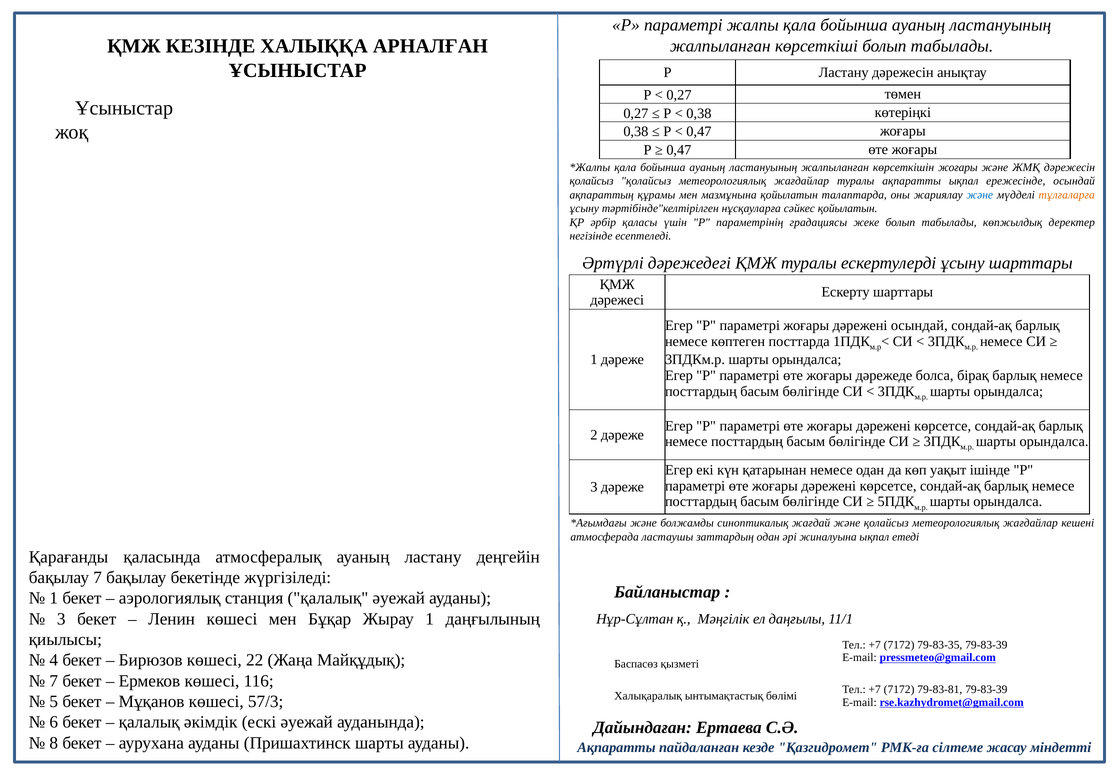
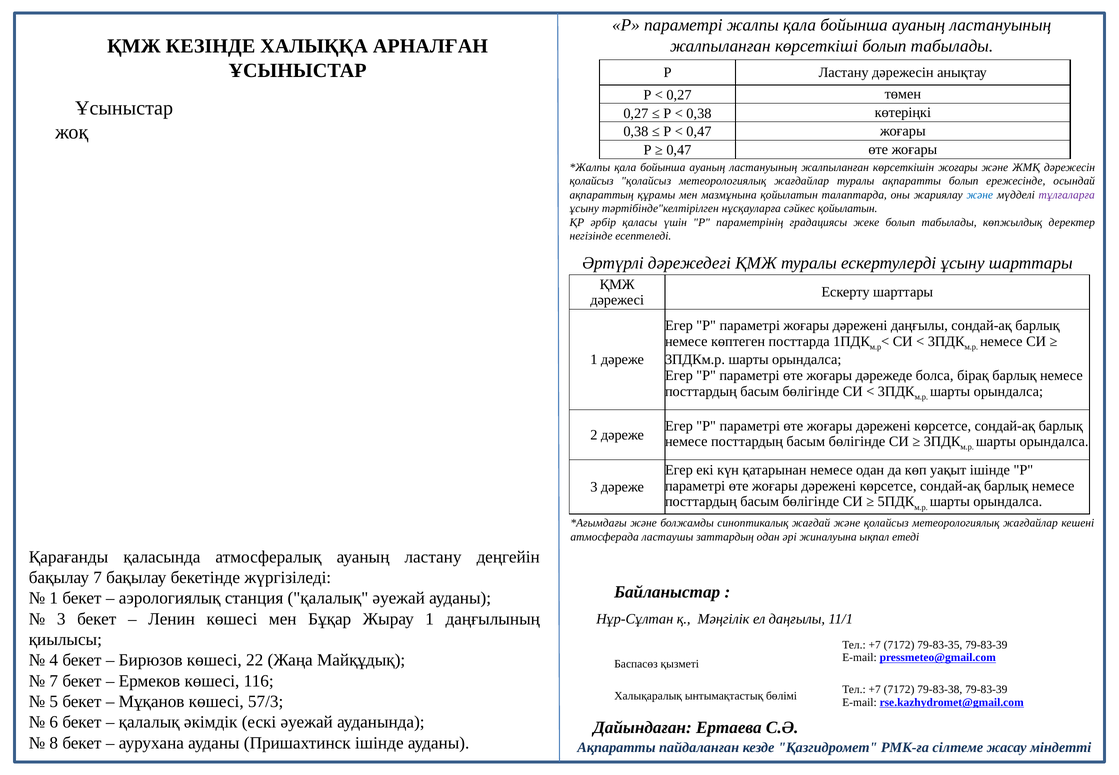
ақпаратты ықпал: ықпал -> болып
тұлғаларға colour: orange -> purple
дәрежені осындай: осындай -> даңғылы
79-83-81: 79-83-81 -> 79-83-38
Пришахтинск шарты: шарты -> ішінде
